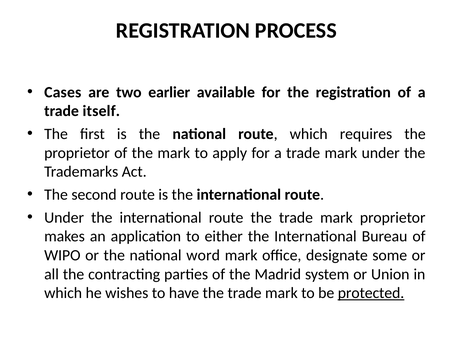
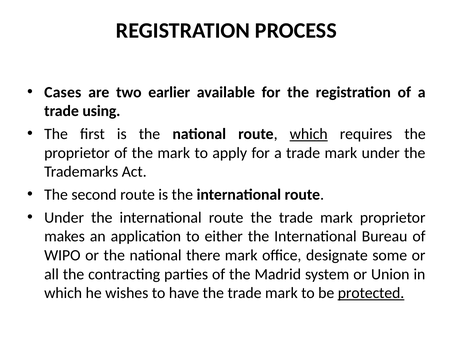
itself: itself -> using
which at (309, 134) underline: none -> present
word: word -> there
